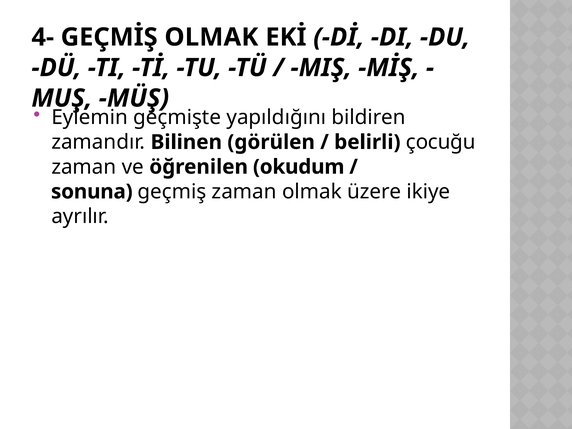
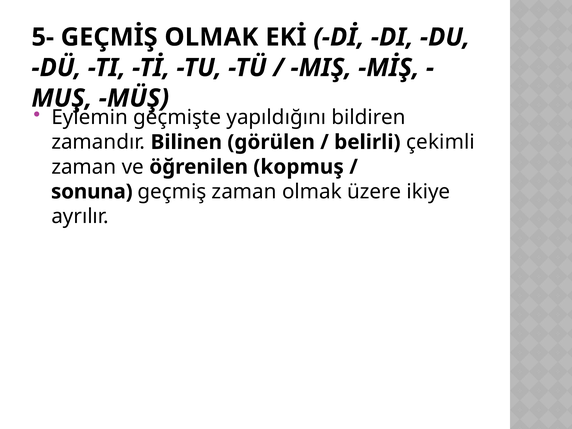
4-: 4- -> 5-
çocuğu: çocuğu -> çekimli
okudum: okudum -> kopmuş
